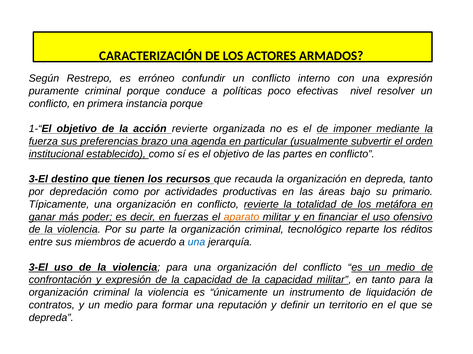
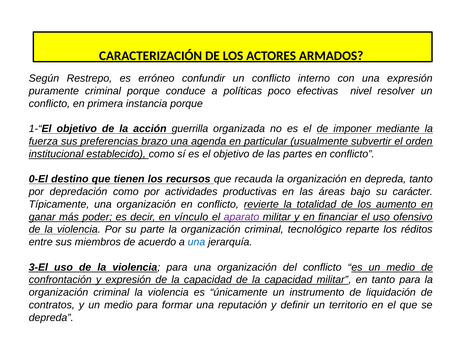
acción revierte: revierte -> guerrilla
3-El at (38, 180): 3-El -> 0-El
primario: primario -> carácter
metáfora: metáfora -> aumento
fuerzas: fuerzas -> vínculo
aparato colour: orange -> purple
